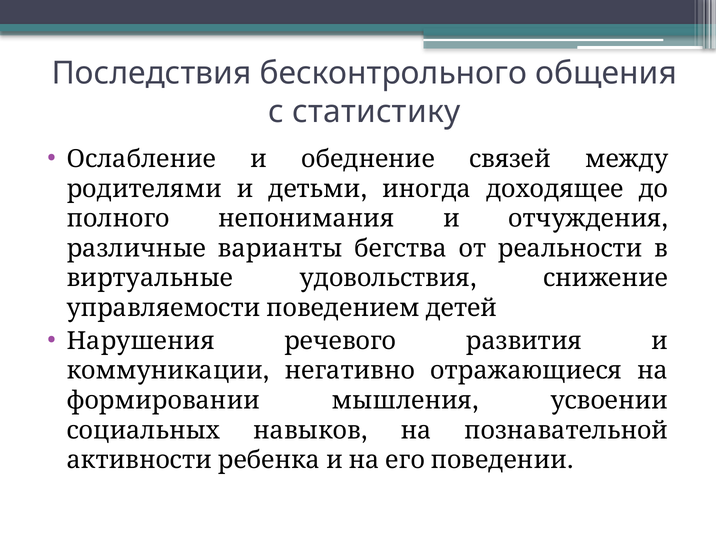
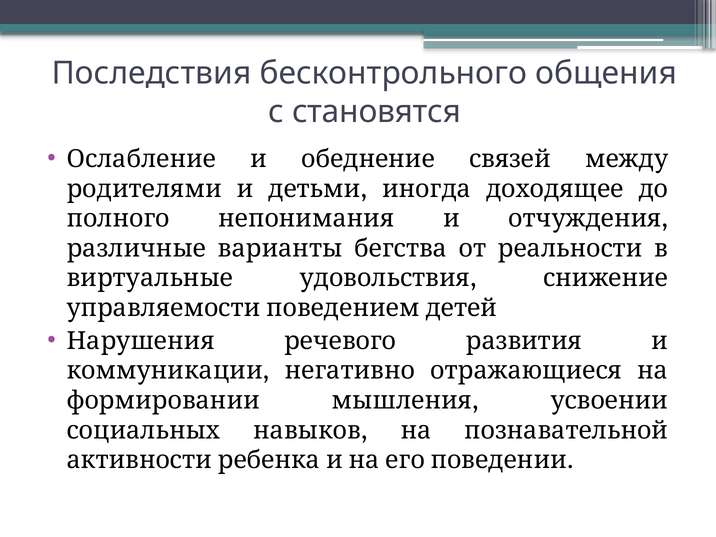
статистику: статистику -> становятся
